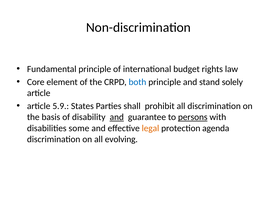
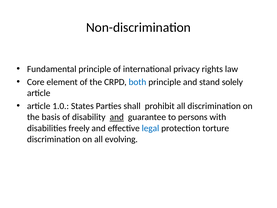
budget: budget -> privacy
5.9: 5.9 -> 1.0
persons underline: present -> none
some: some -> freely
legal colour: orange -> blue
agenda: agenda -> torture
